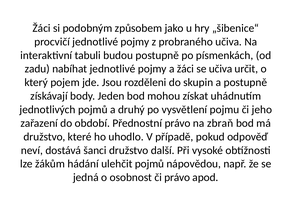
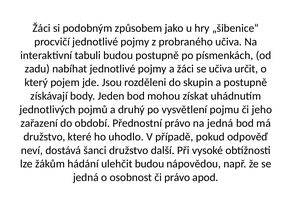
na zbraň: zbraň -> jedná
ulehčit pojmů: pojmů -> budou
